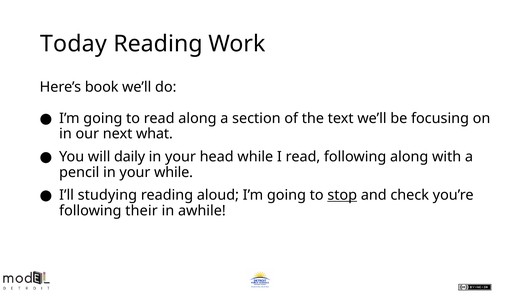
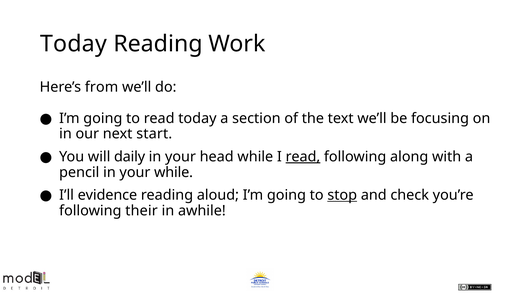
book: book -> from
read along: along -> today
what: what -> start
read at (303, 156) underline: none -> present
studying: studying -> evidence
